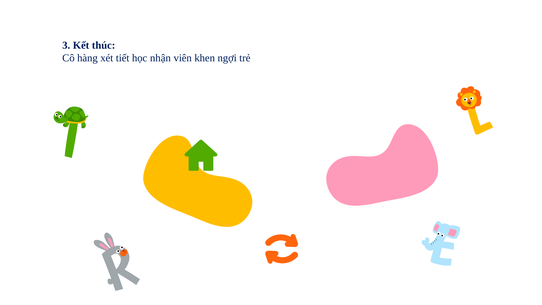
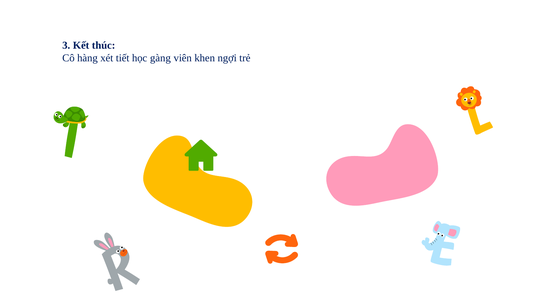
nhận: nhận -> gàng
